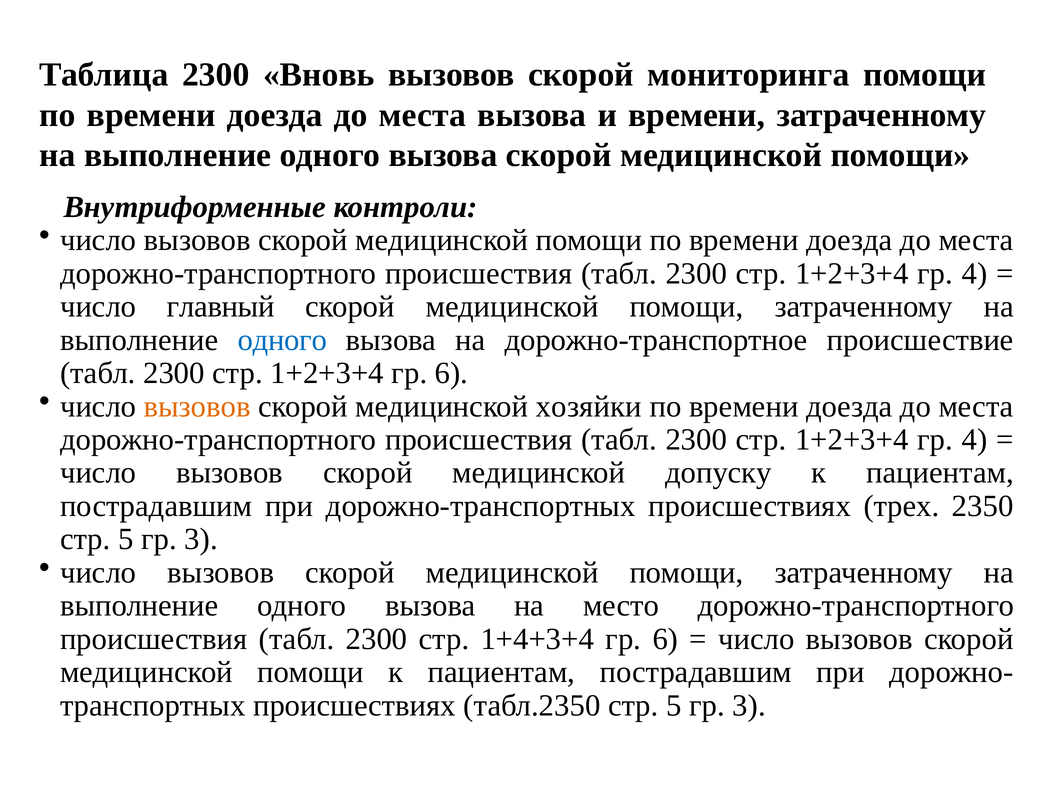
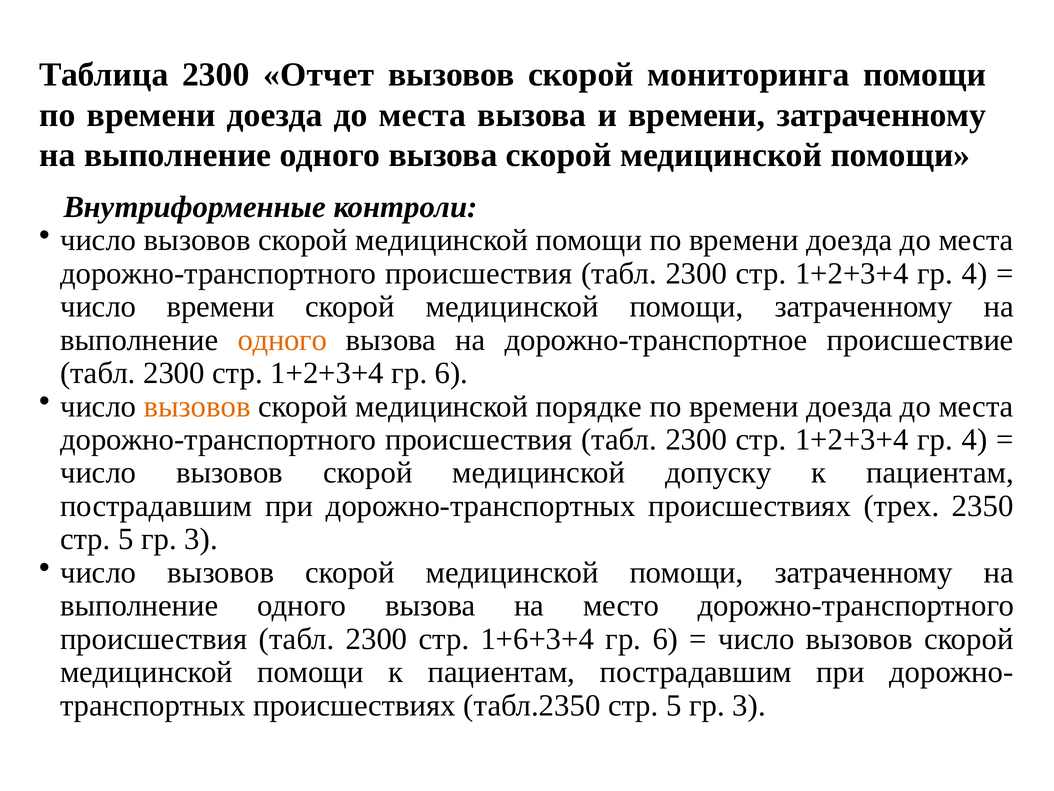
Вновь: Вновь -> Отчет
число главный: главный -> времени
одного at (282, 340) colour: blue -> orange
хозяйки: хозяйки -> порядке
1+4+3+4: 1+4+3+4 -> 1+6+3+4
